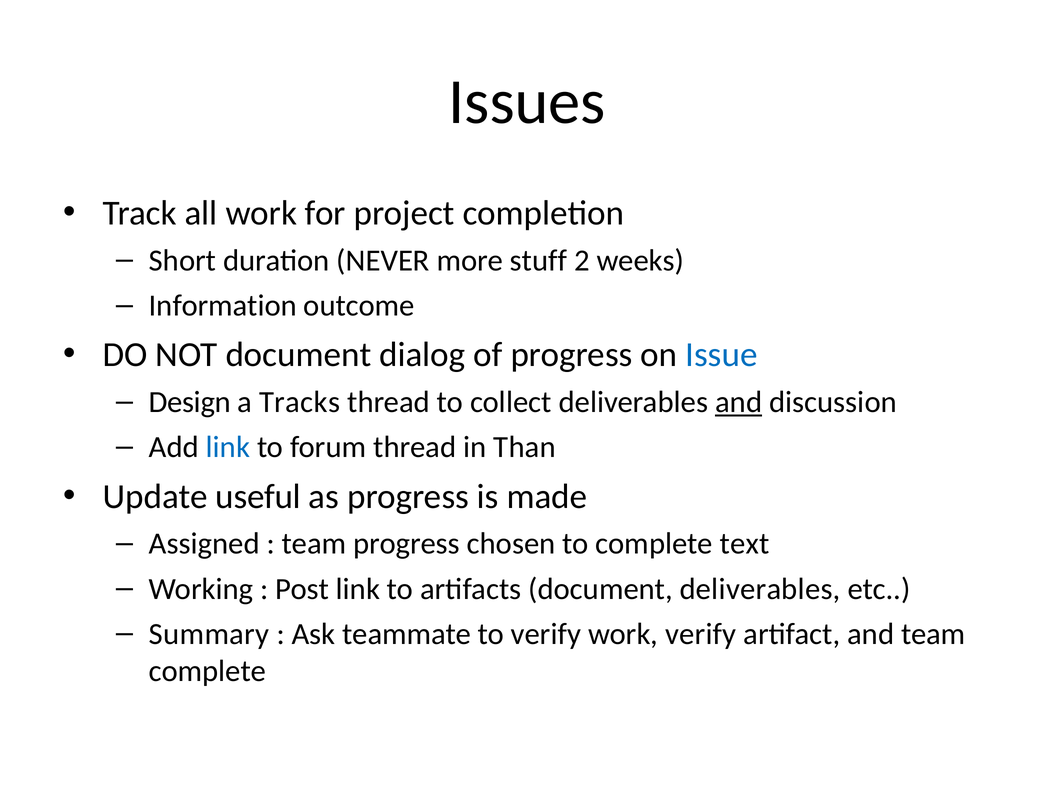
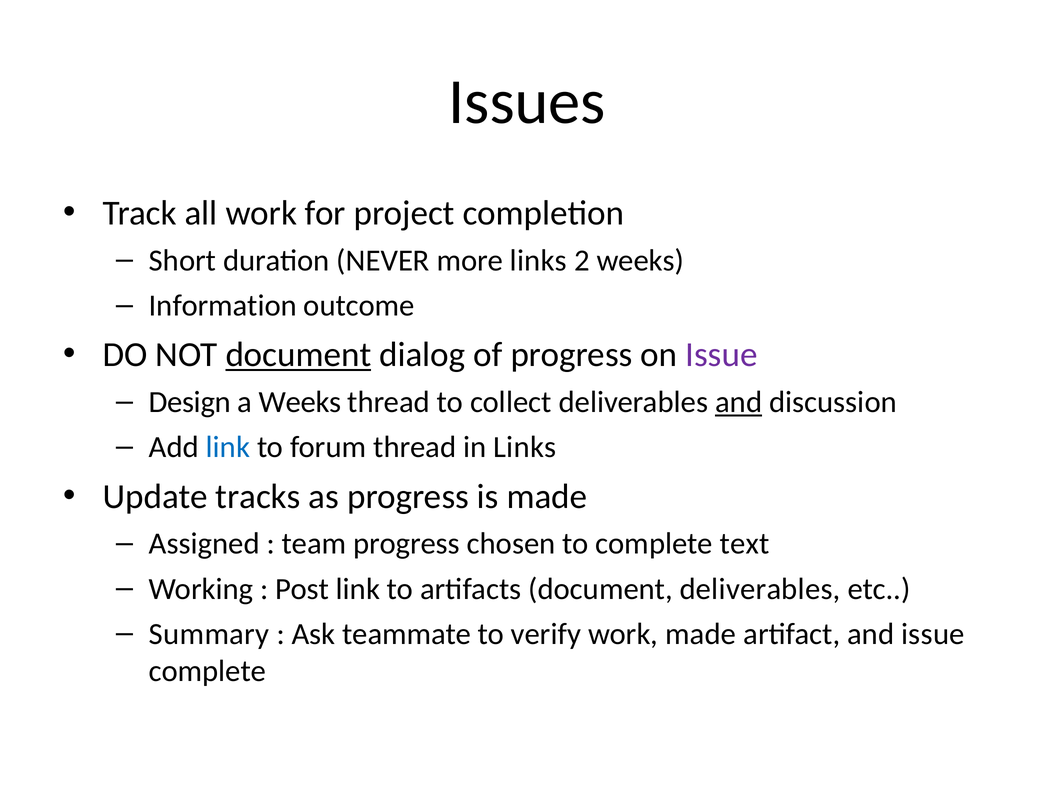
more stuff: stuff -> links
document at (298, 355) underline: none -> present
Issue at (721, 355) colour: blue -> purple
a Tracks: Tracks -> Weeks
in Than: Than -> Links
useful: useful -> tracks
work verify: verify -> made
and team: team -> issue
